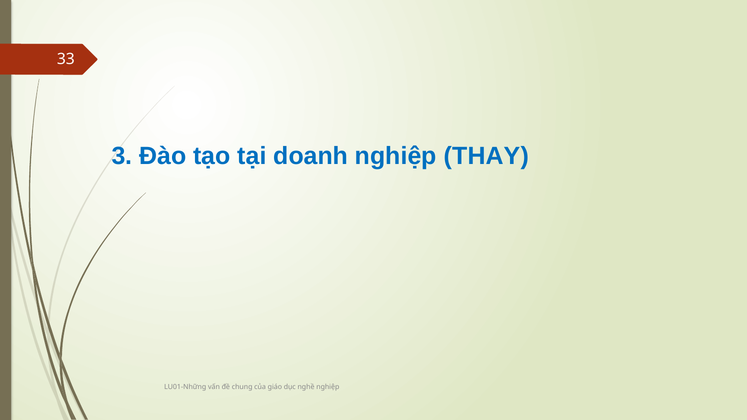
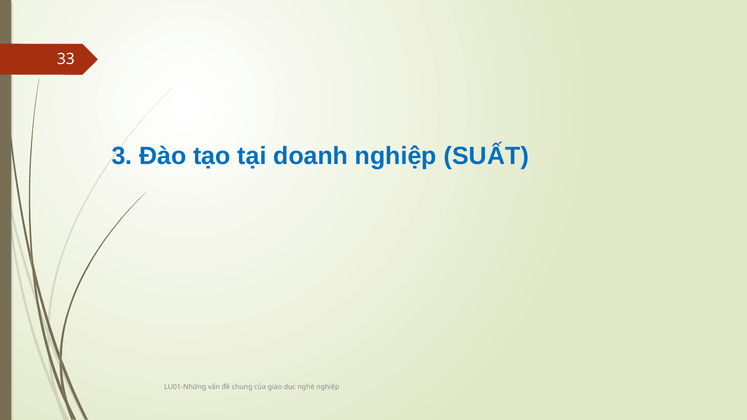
THAY: THAY -> SUẤT
